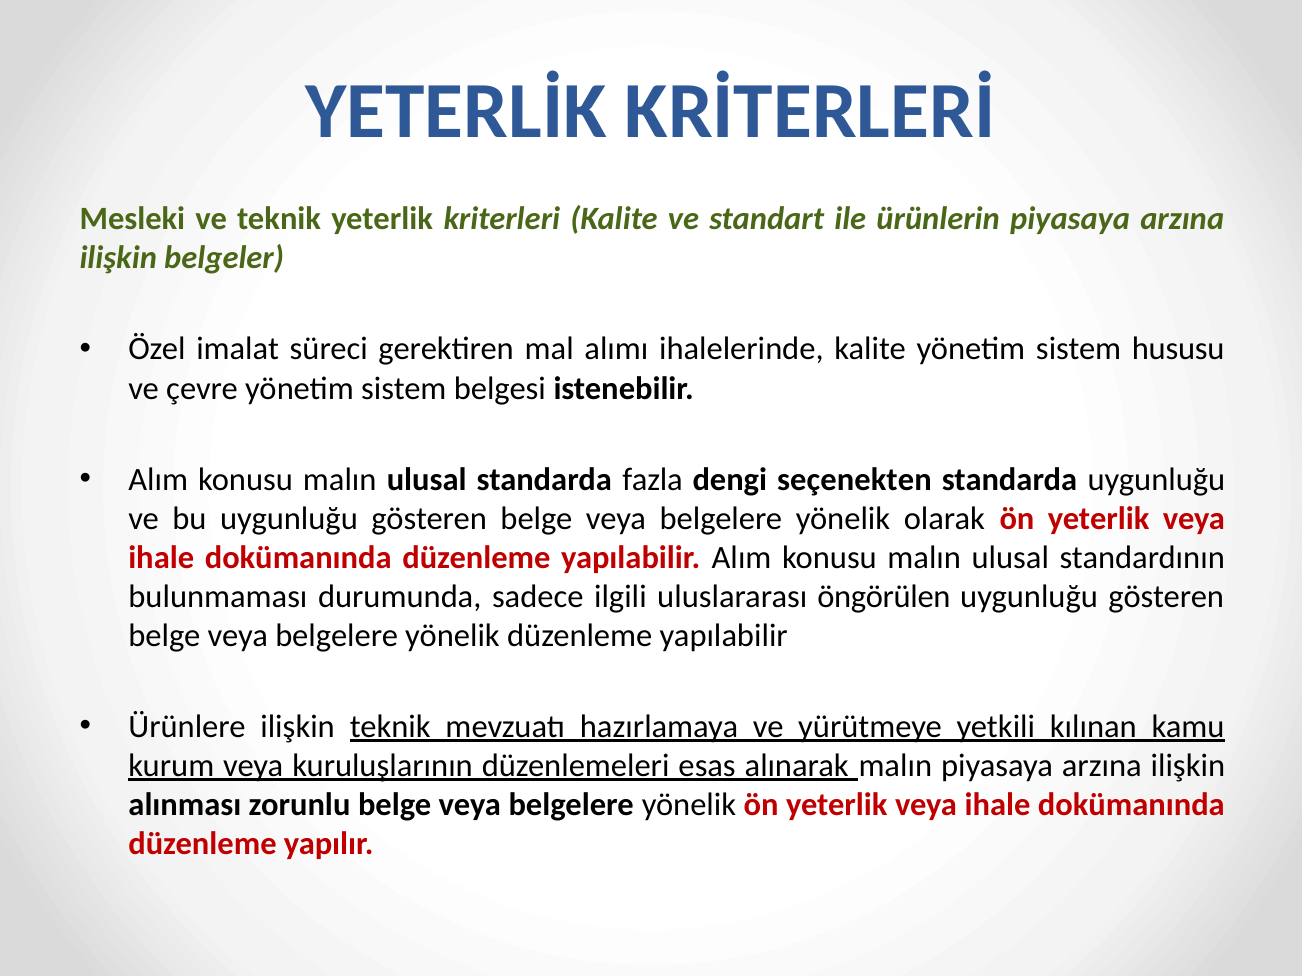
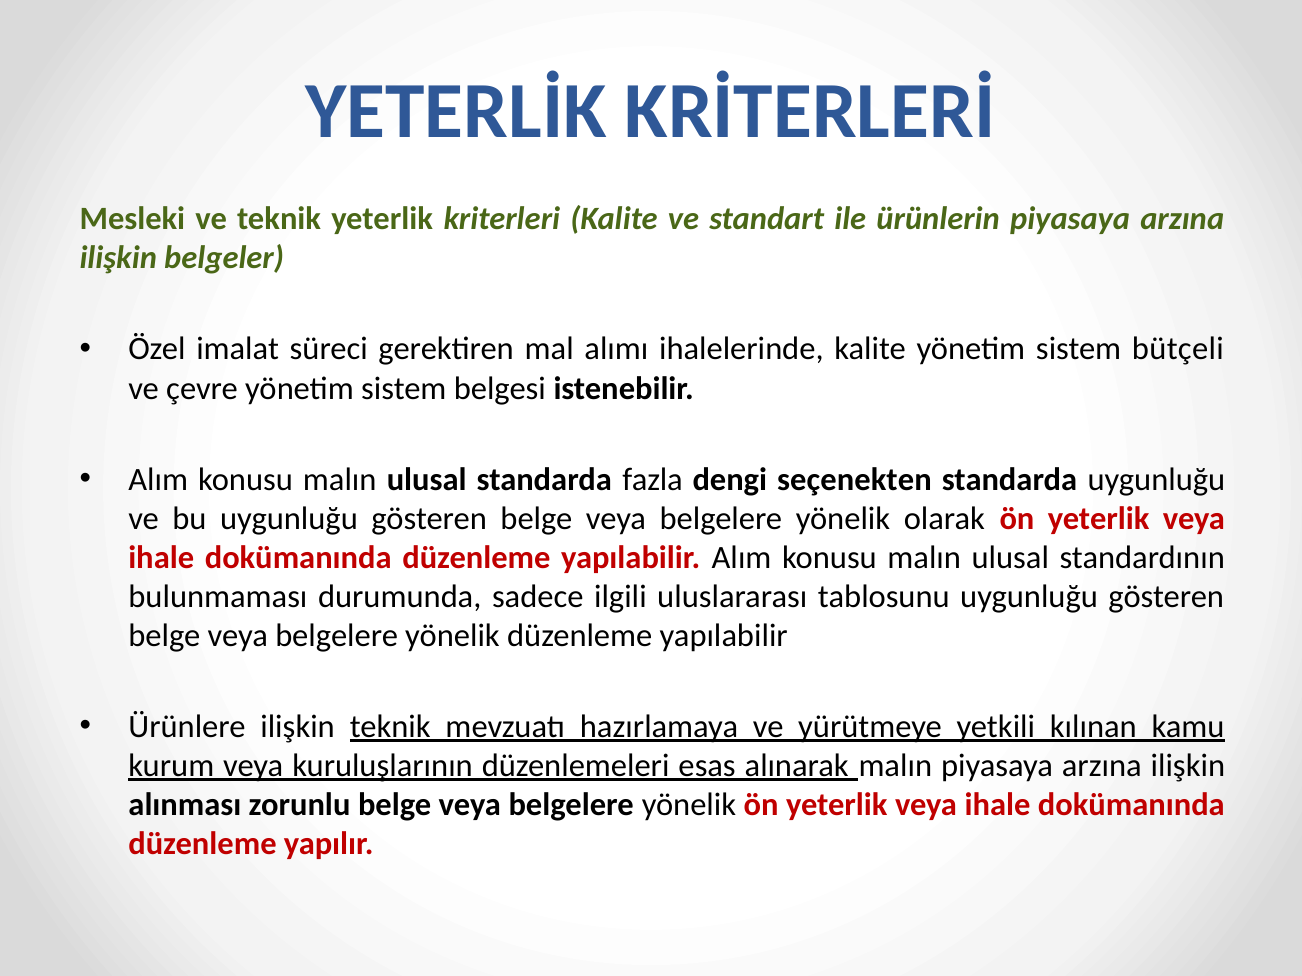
hususu: hususu -> bütçeli
öngörülen: öngörülen -> tablosunu
